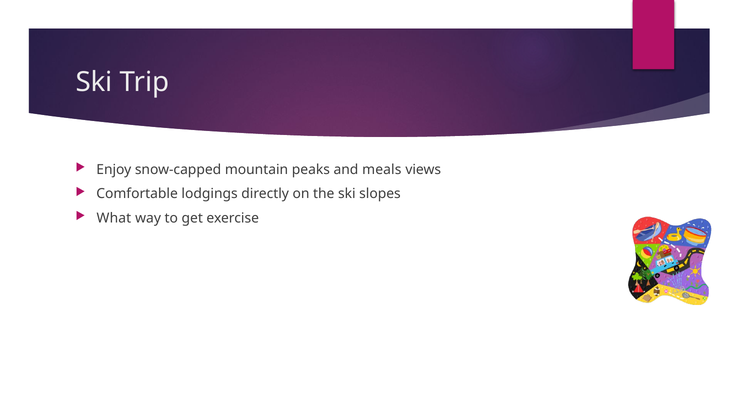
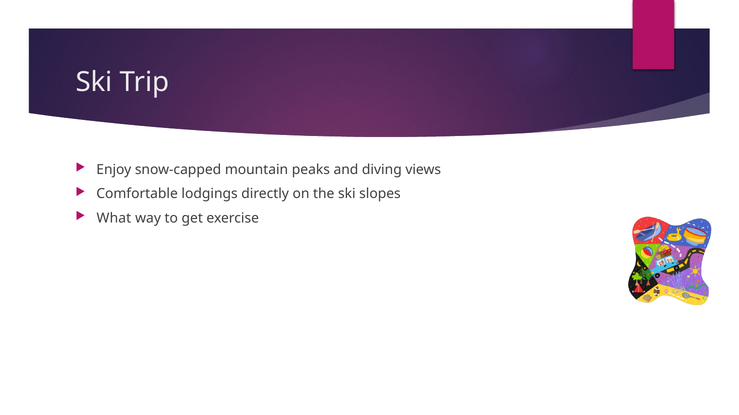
meals: meals -> diving
